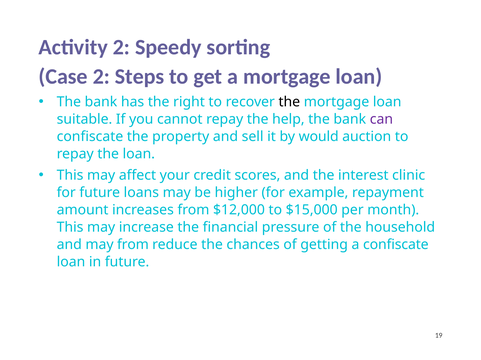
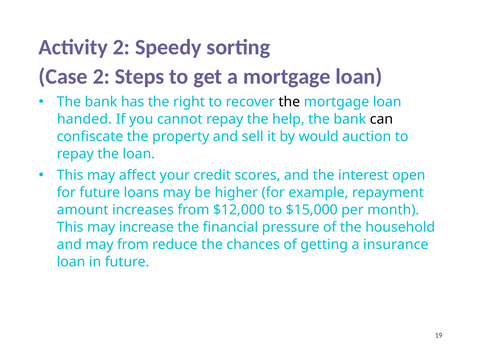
suitable: suitable -> handed
can colour: purple -> black
clinic: clinic -> open
a confiscate: confiscate -> insurance
